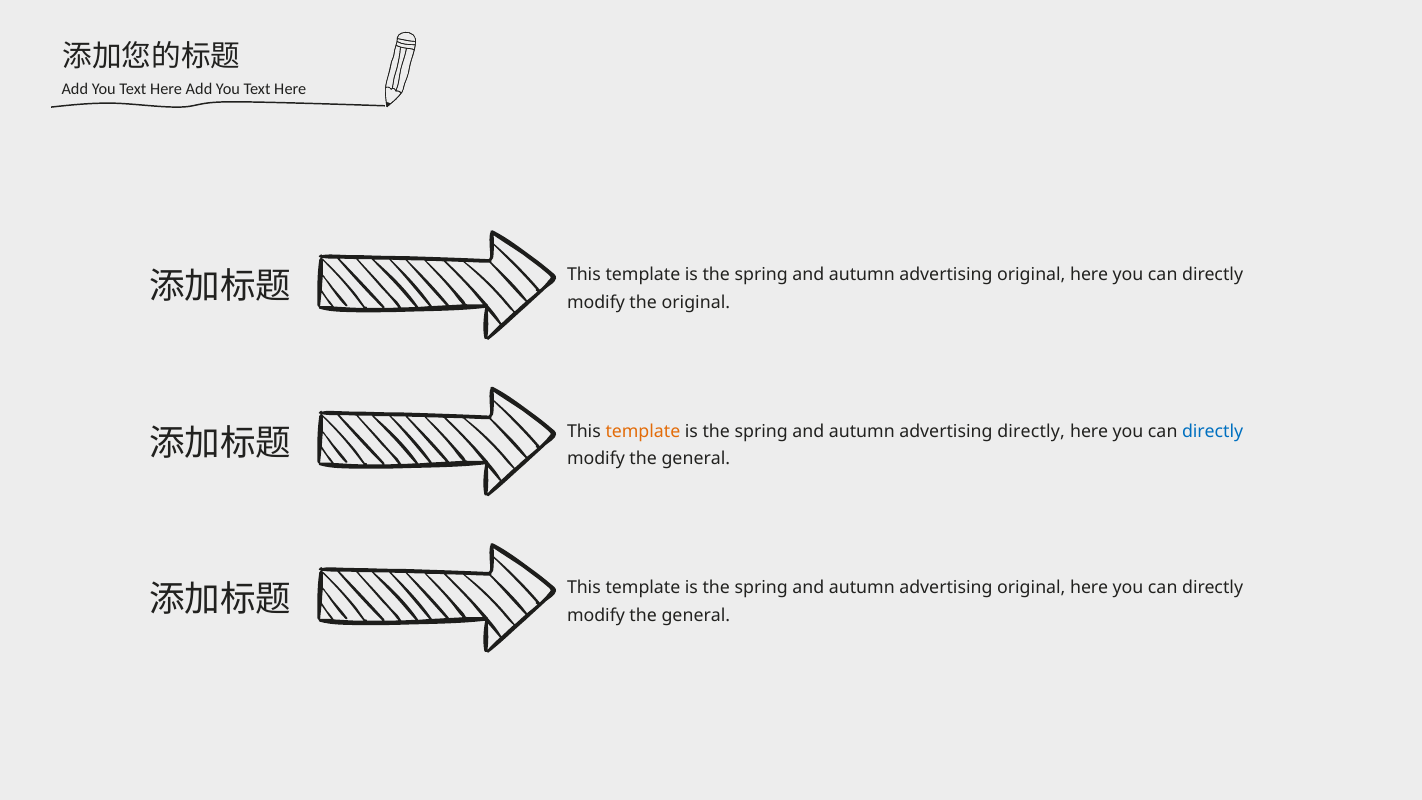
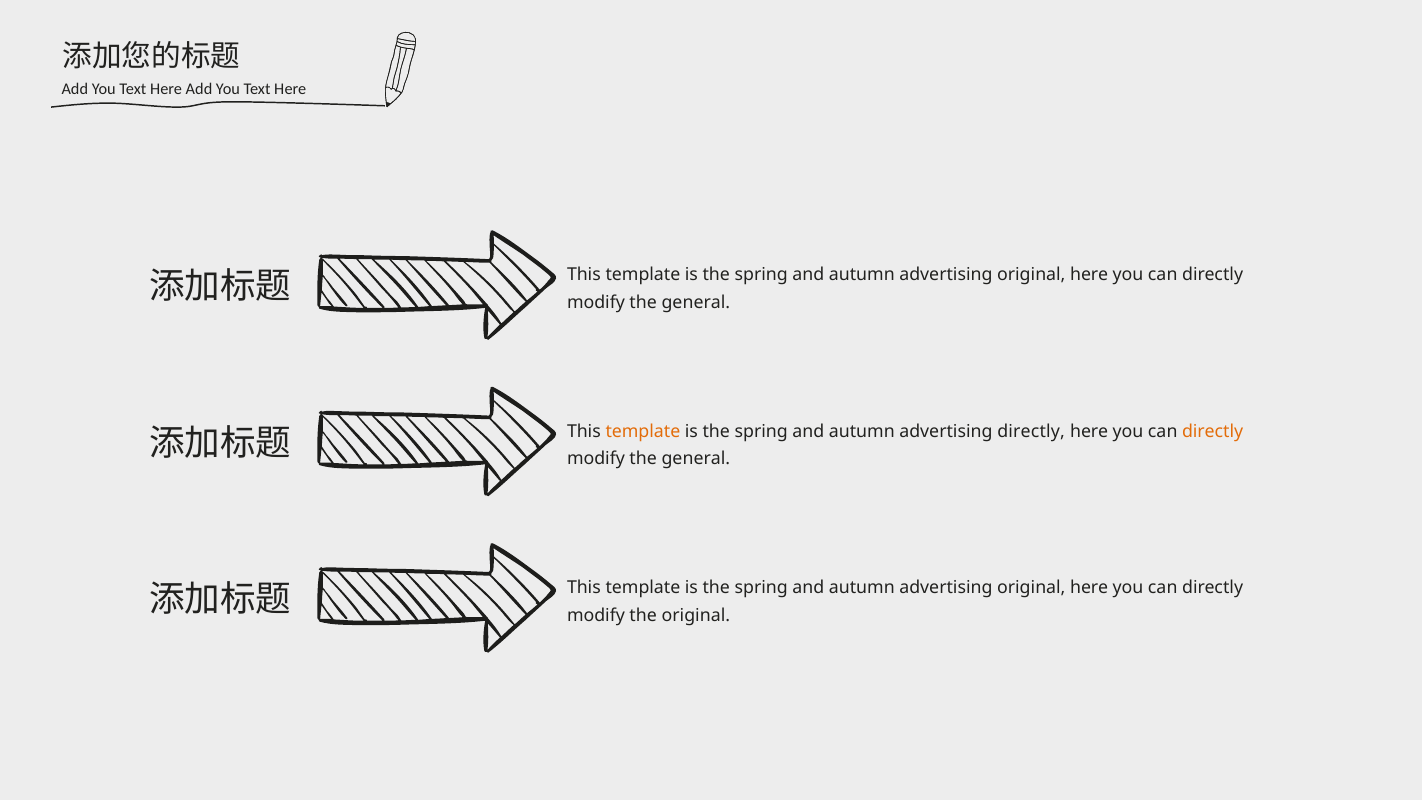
original at (696, 303): original -> general
directly at (1213, 431) colour: blue -> orange
general at (696, 615): general -> original
